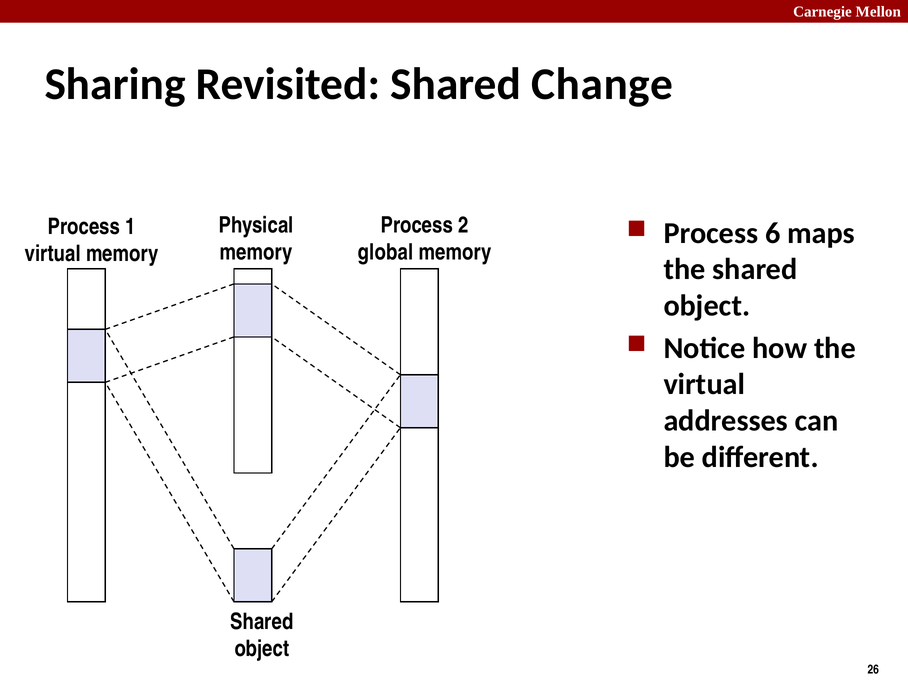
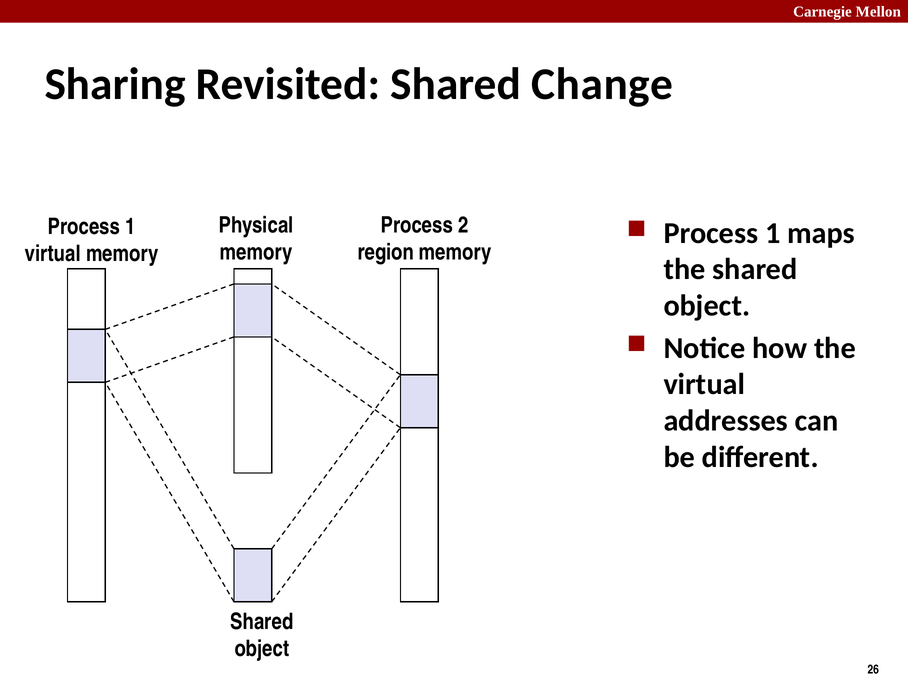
6 at (773, 233): 6 -> 1
global: global -> region
